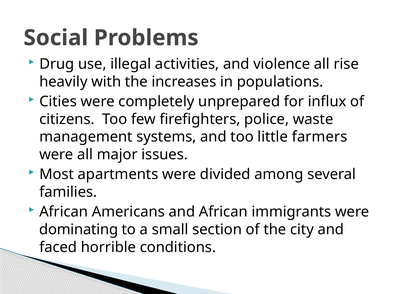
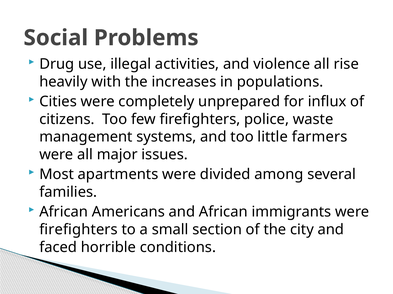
dominating at (79, 230): dominating -> firefighters
